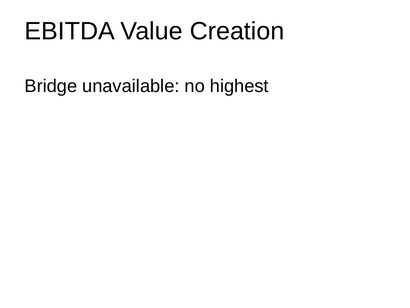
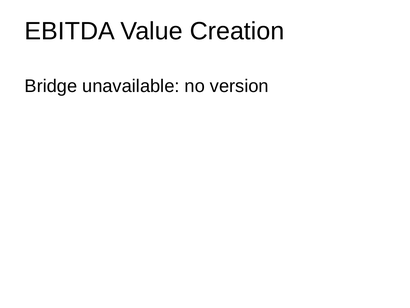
highest: highest -> version
